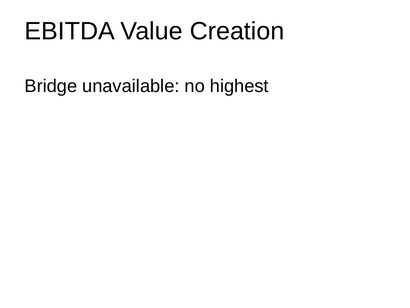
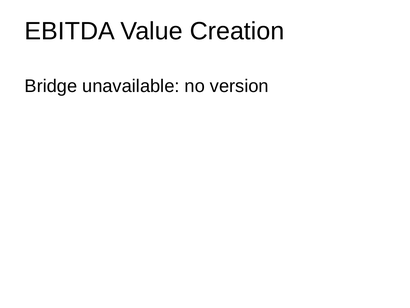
highest: highest -> version
